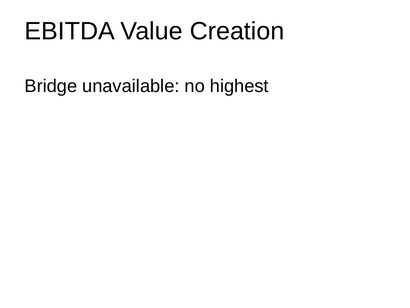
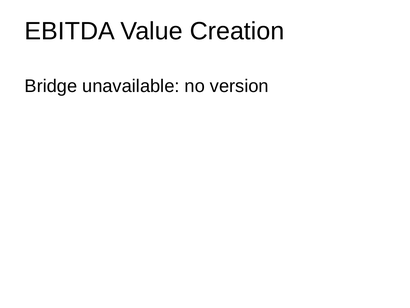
highest: highest -> version
